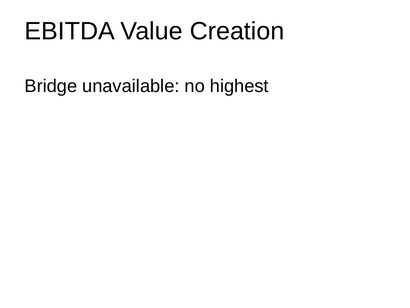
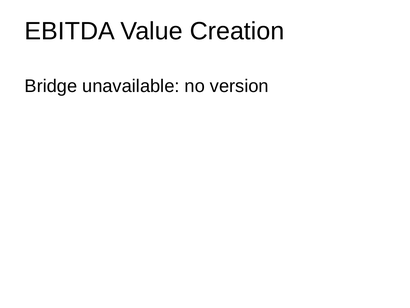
highest: highest -> version
